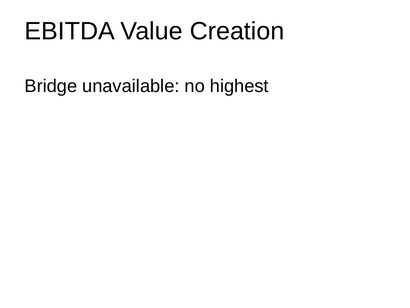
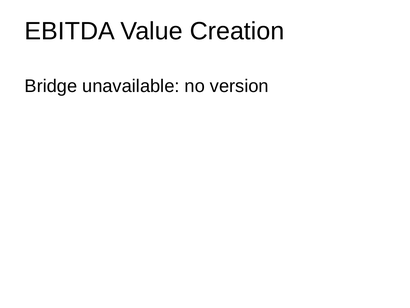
highest: highest -> version
